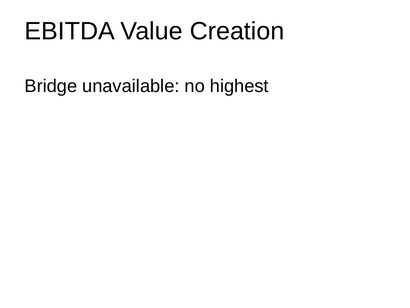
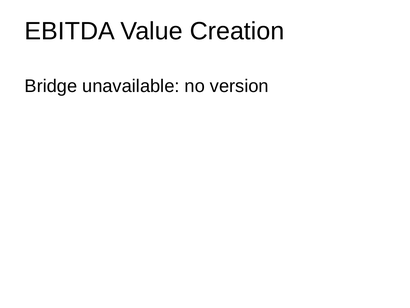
highest: highest -> version
